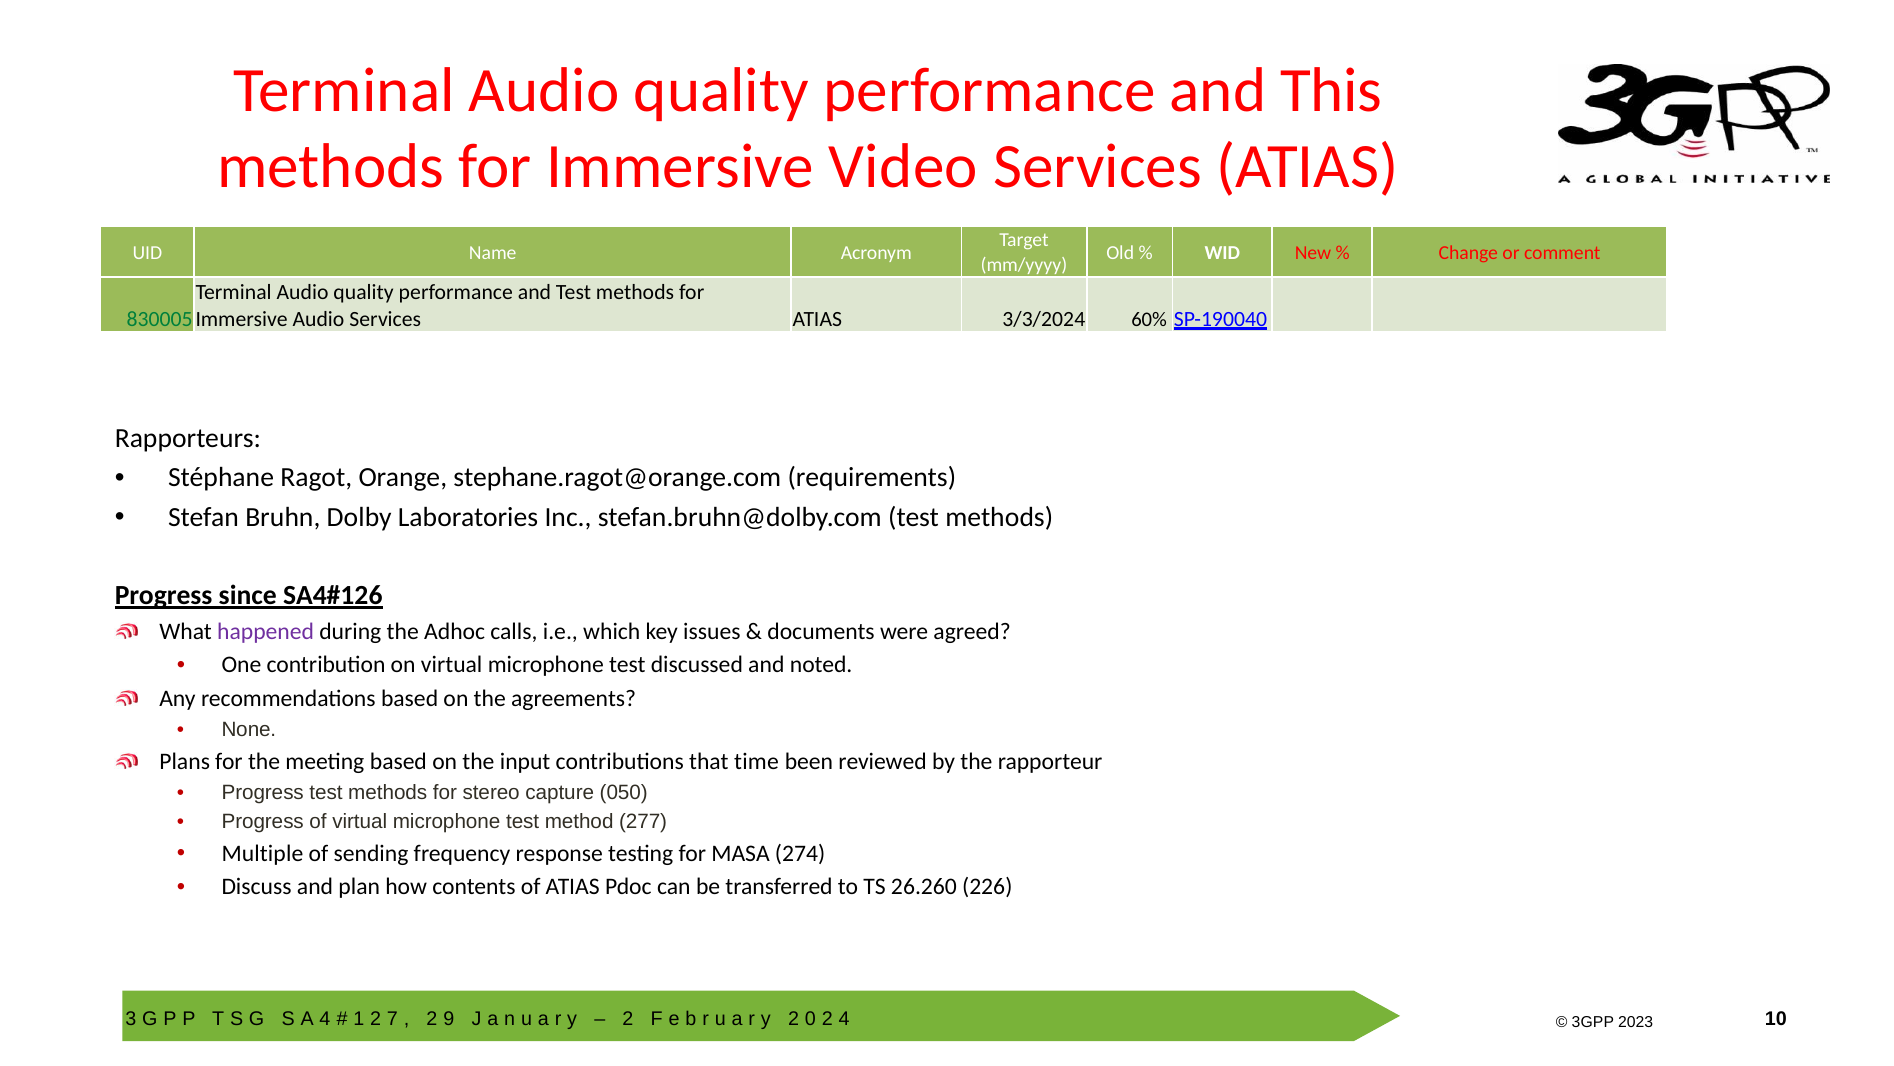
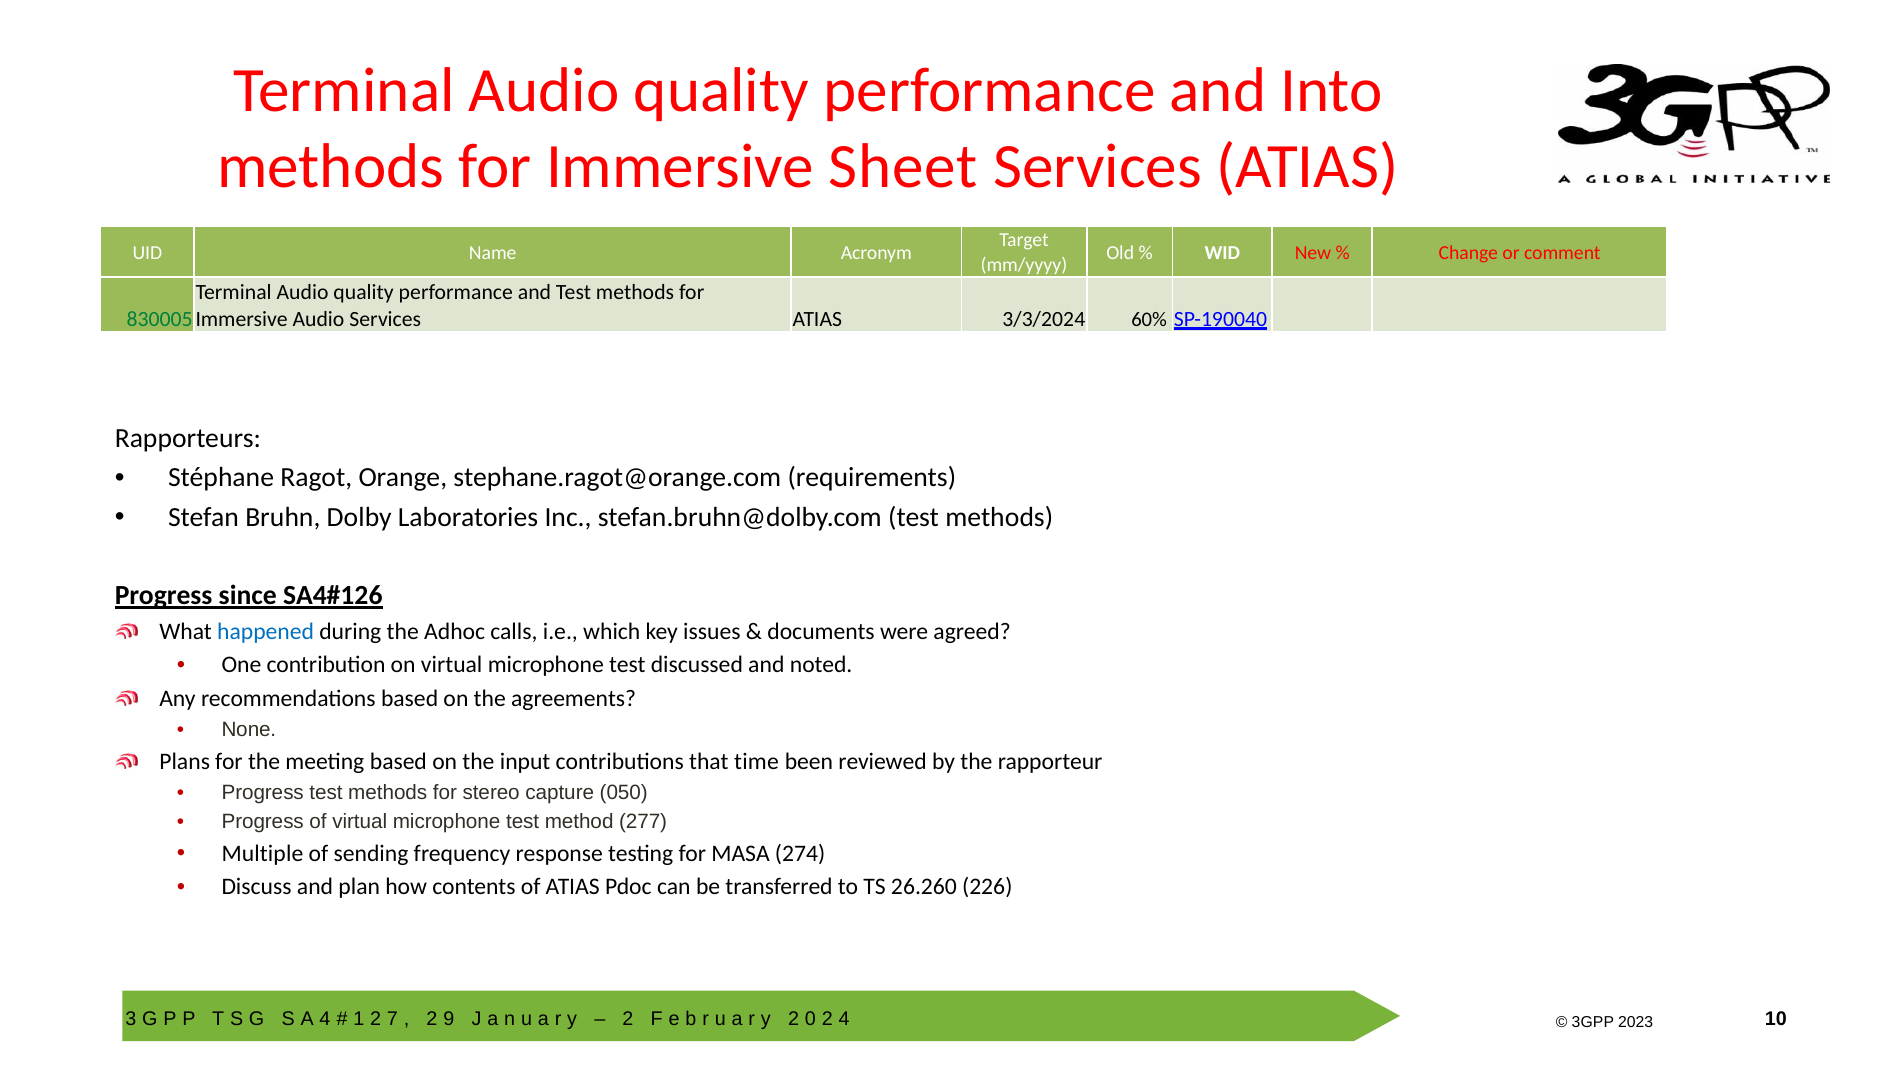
This: This -> Into
Video: Video -> Sheet
happened colour: purple -> blue
